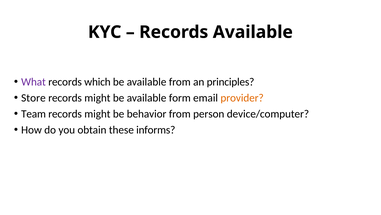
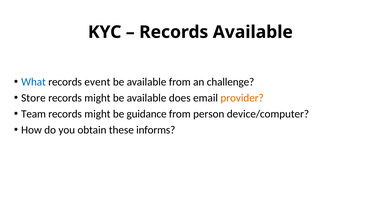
What colour: purple -> blue
which: which -> event
principles: principles -> challenge
form: form -> does
behavior: behavior -> guidance
